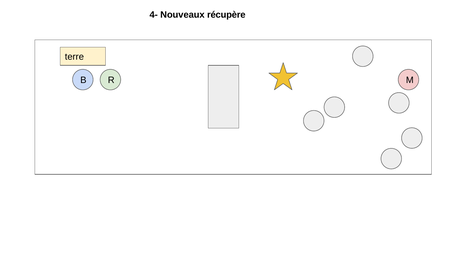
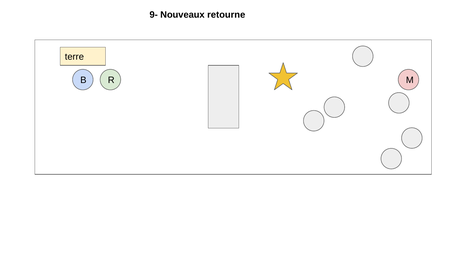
4-: 4- -> 9-
récupère: récupère -> retourne
